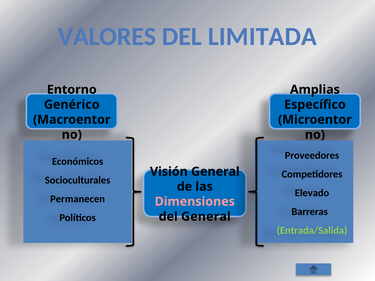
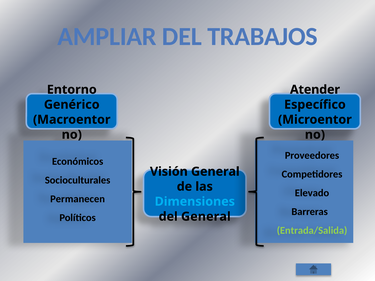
VALORES: VALORES -> AMPLIAR
LIMITADA: LIMITADA -> TRABAJOS
Amplias: Amplias -> Atender
Dimensiones colour: pink -> light blue
